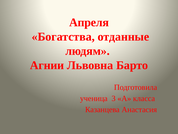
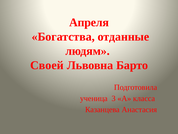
Агнии: Агнии -> Своей
